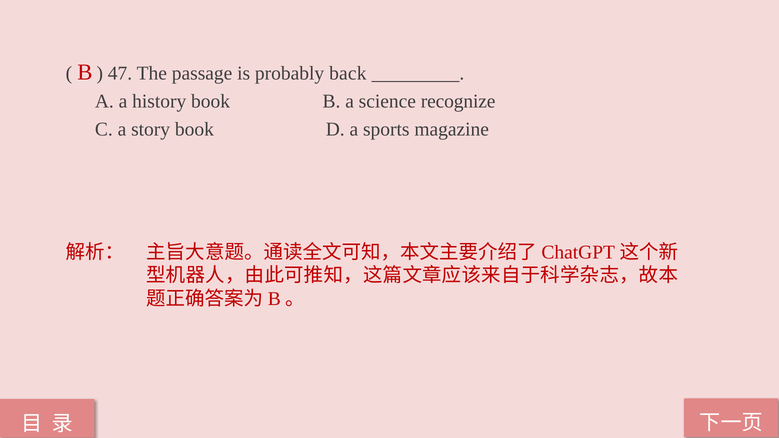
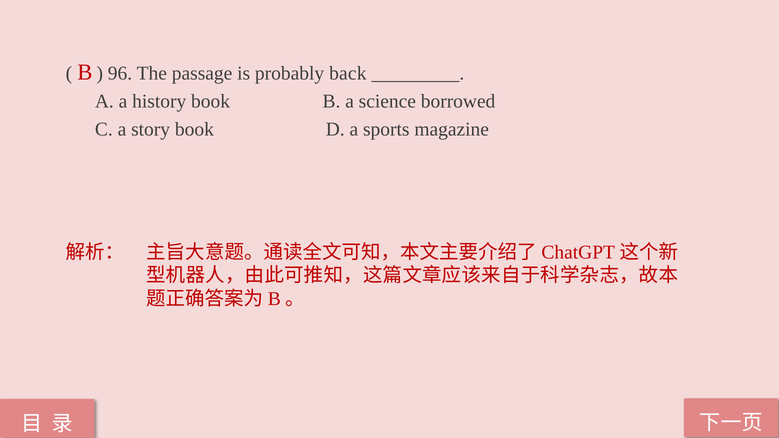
47: 47 -> 96
recognize: recognize -> borrowed
